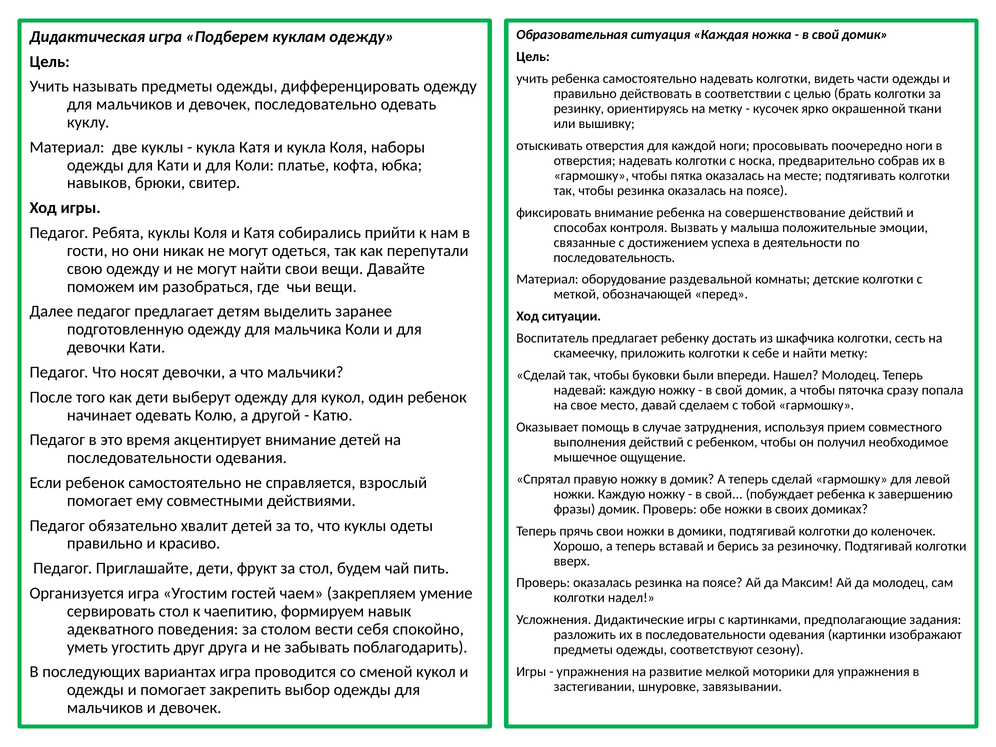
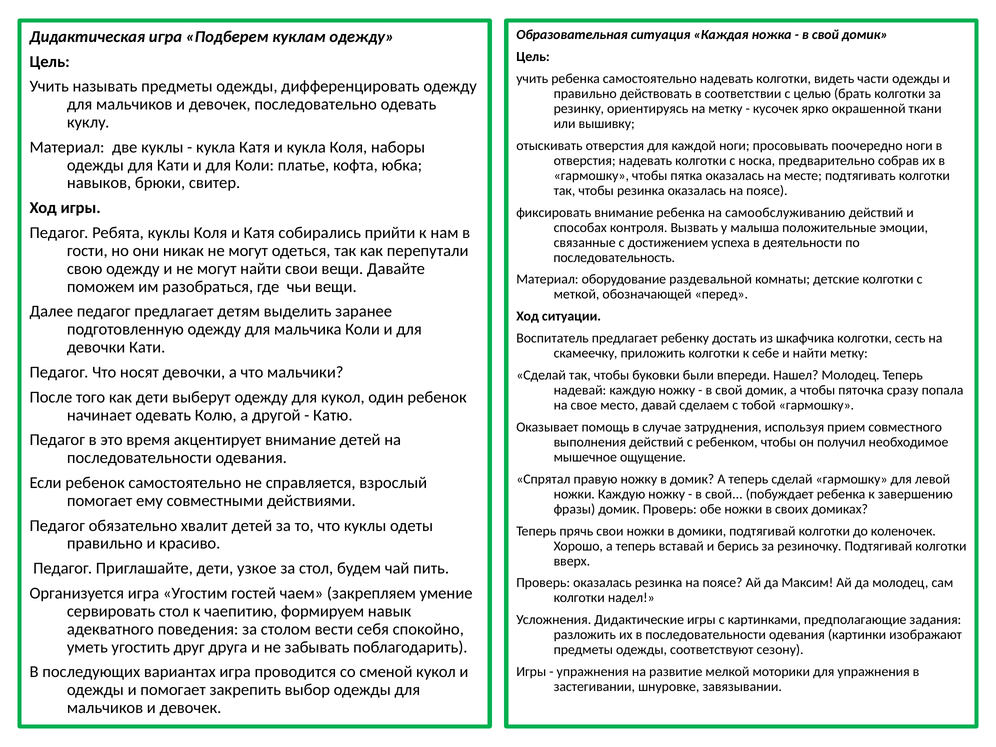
совершенствование: совершенствование -> самообслуживанию
фрукт: фрукт -> узкое
